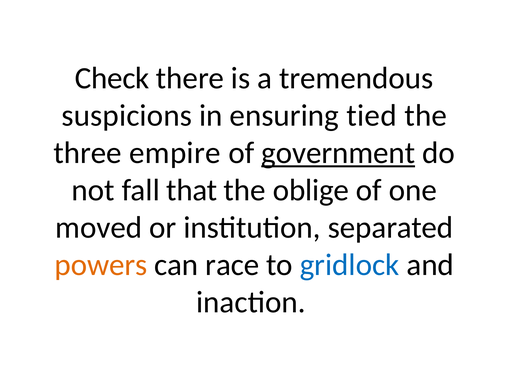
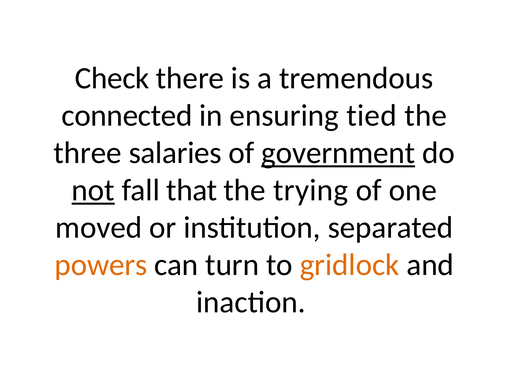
suspicions: suspicions -> connected
empire: empire -> salaries
not underline: none -> present
oblige: oblige -> trying
race: race -> turn
gridlock colour: blue -> orange
